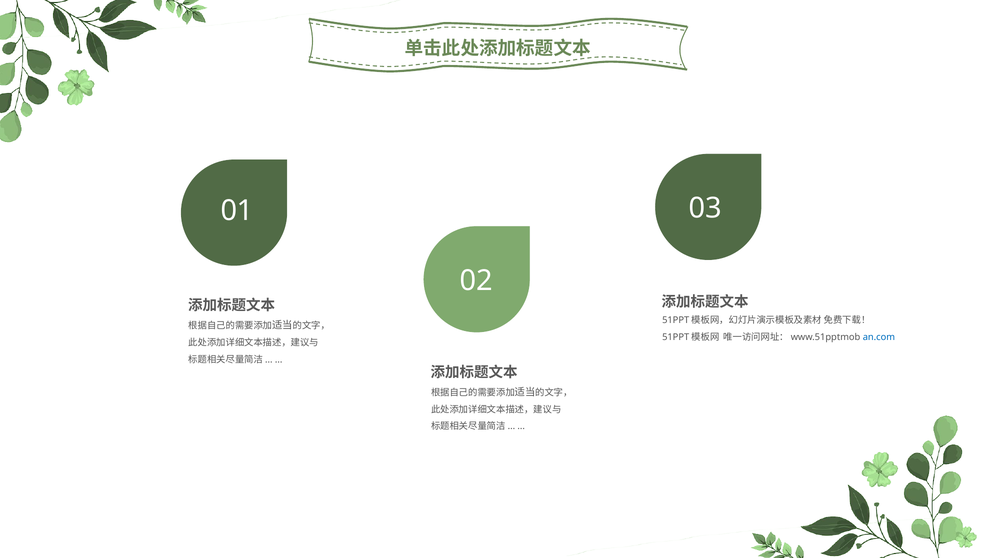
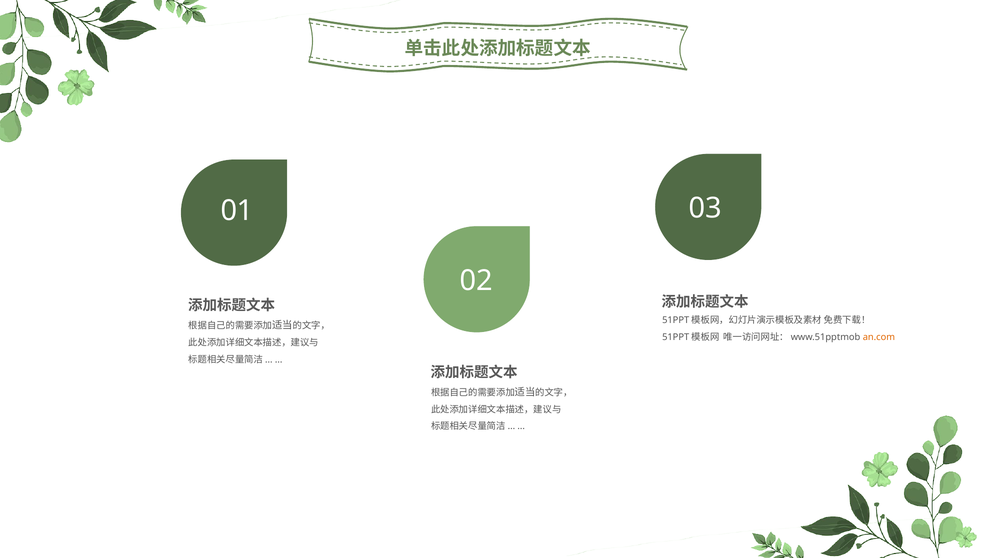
an.com colour: blue -> orange
